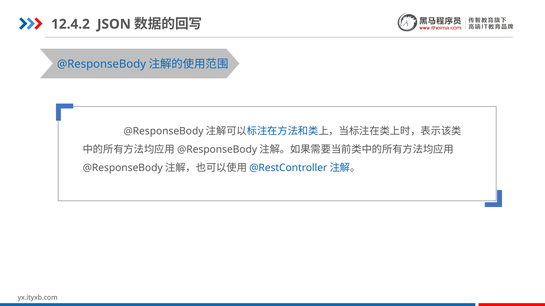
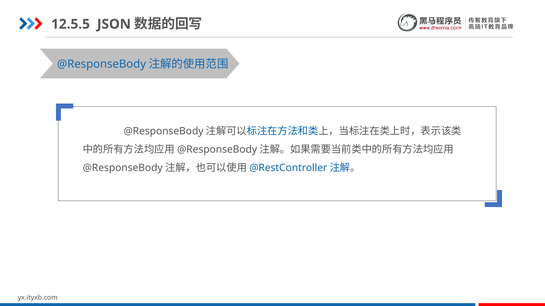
12.4.2: 12.4.2 -> 12.5.5
